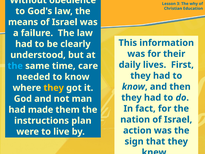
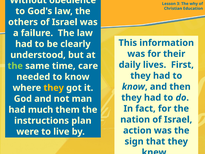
means: means -> others
the at (15, 66) colour: light blue -> light green
made: made -> much
